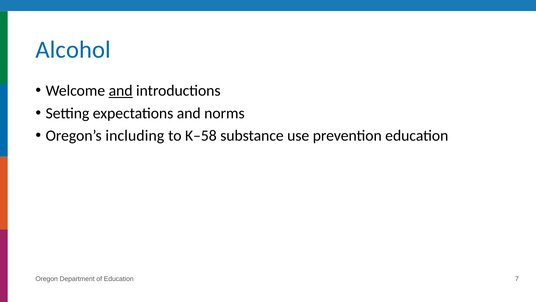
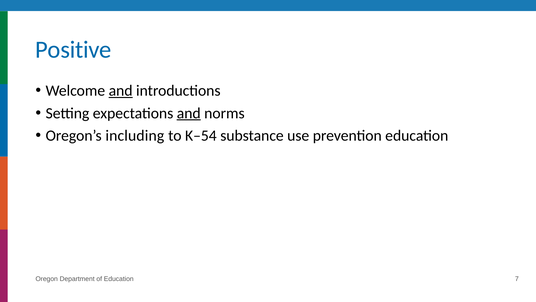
Alcohol: Alcohol -> Positive
and at (189, 113) underline: none -> present
K–58: K–58 -> K–54
